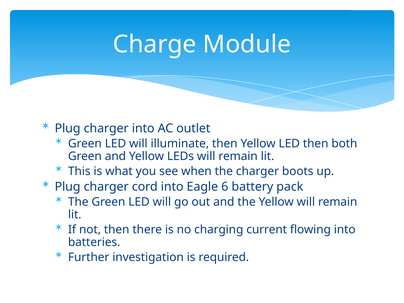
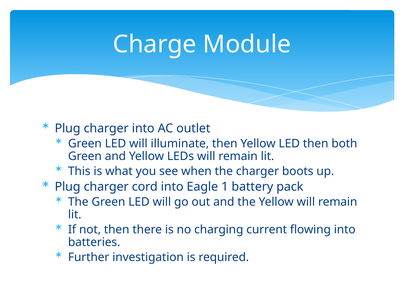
6: 6 -> 1
